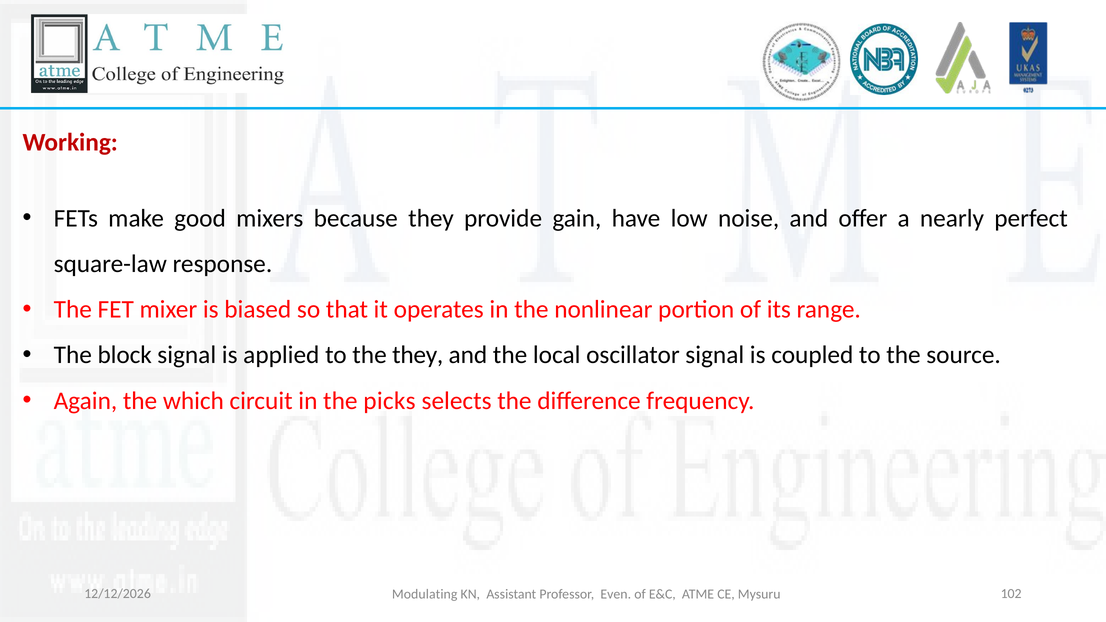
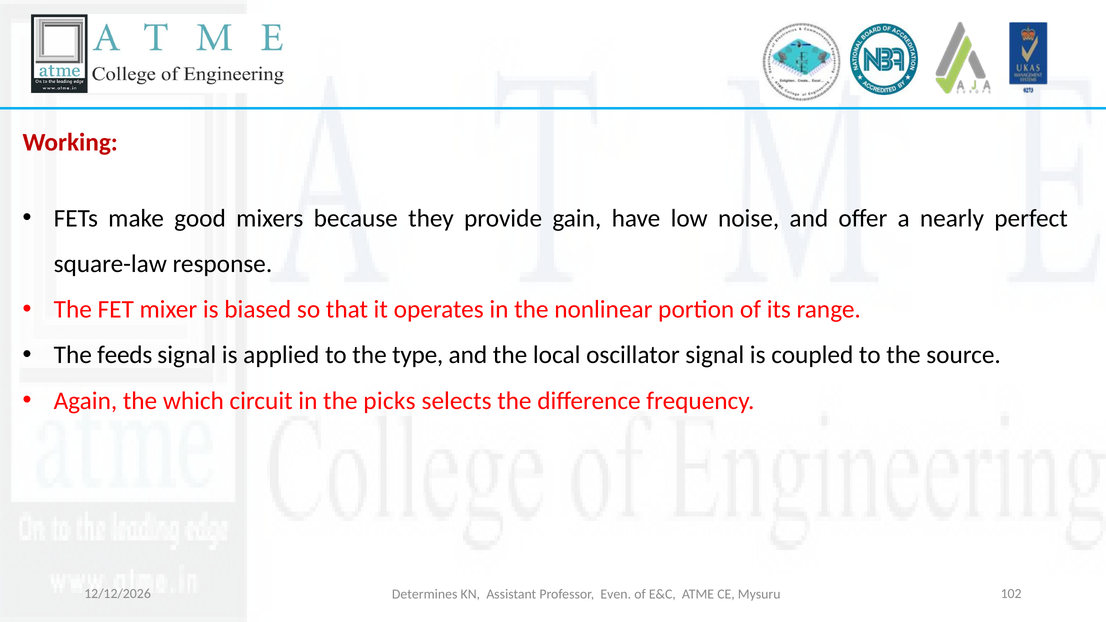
block: block -> feeds
the they: they -> type
Modulating: Modulating -> Determines
